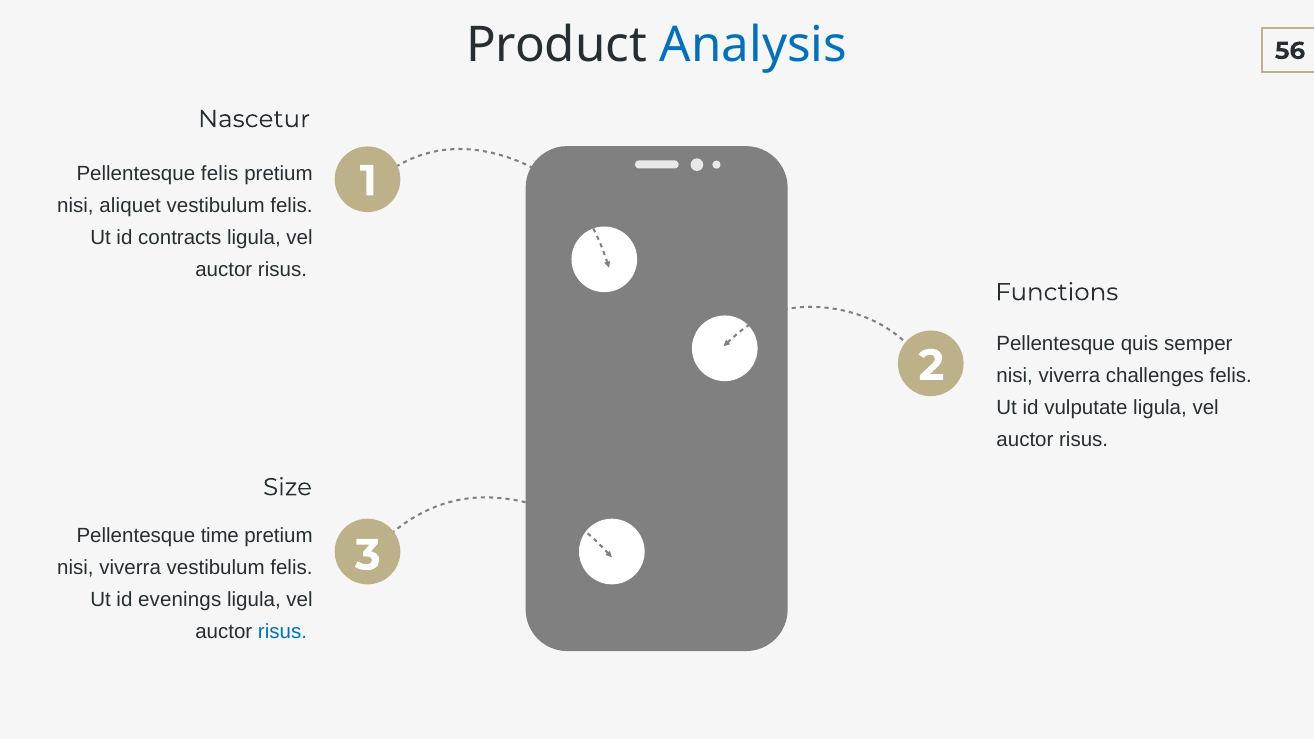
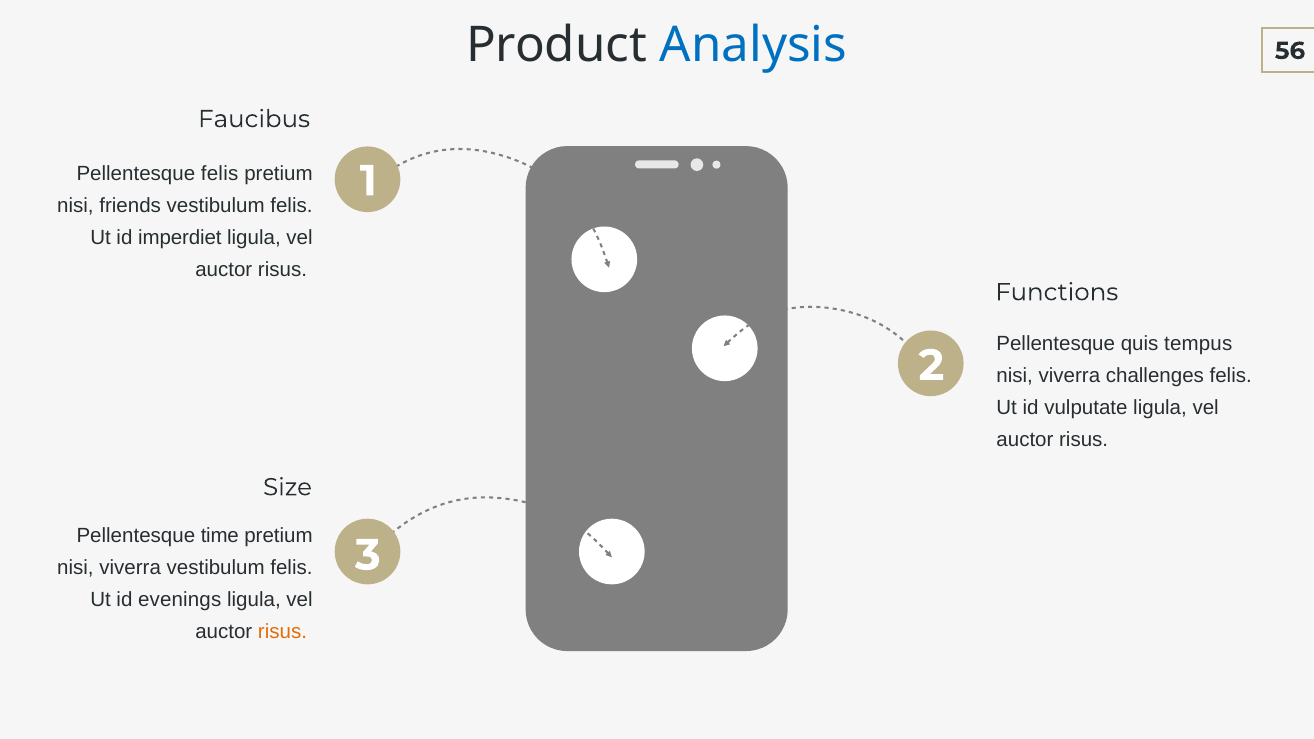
Nascetur: Nascetur -> Faucibus
aliquet: aliquet -> friends
contracts: contracts -> imperdiet
semper: semper -> tempus
risus at (282, 632) colour: blue -> orange
